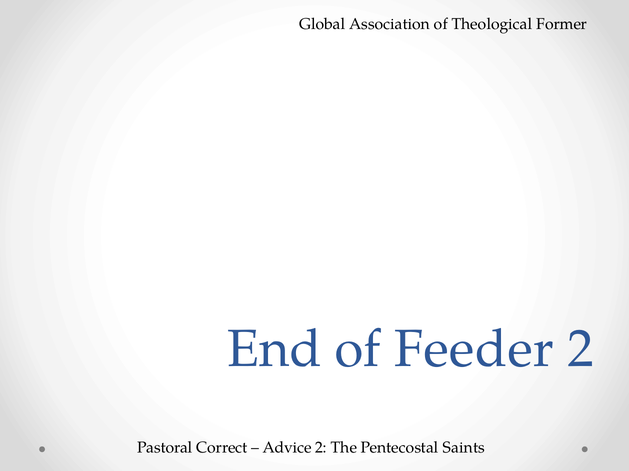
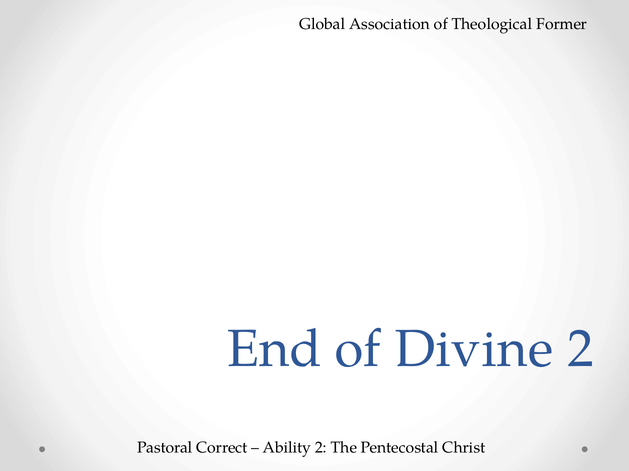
Feeder: Feeder -> Divine
Advice: Advice -> Ability
Saints: Saints -> Christ
